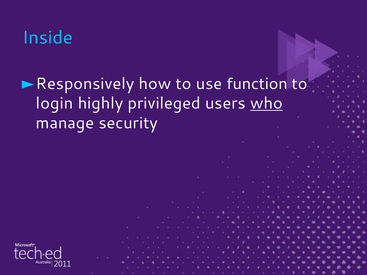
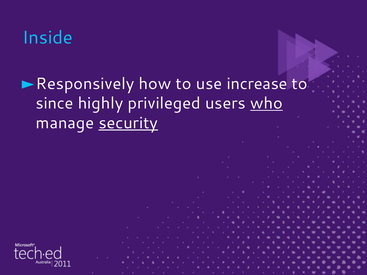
function: function -> increase
login: login -> since
security underline: none -> present
